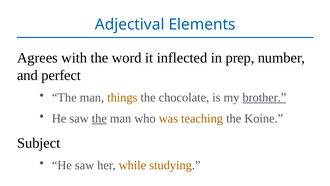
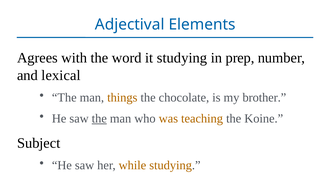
it inflected: inflected -> studying
perfect: perfect -> lexical
brother underline: present -> none
